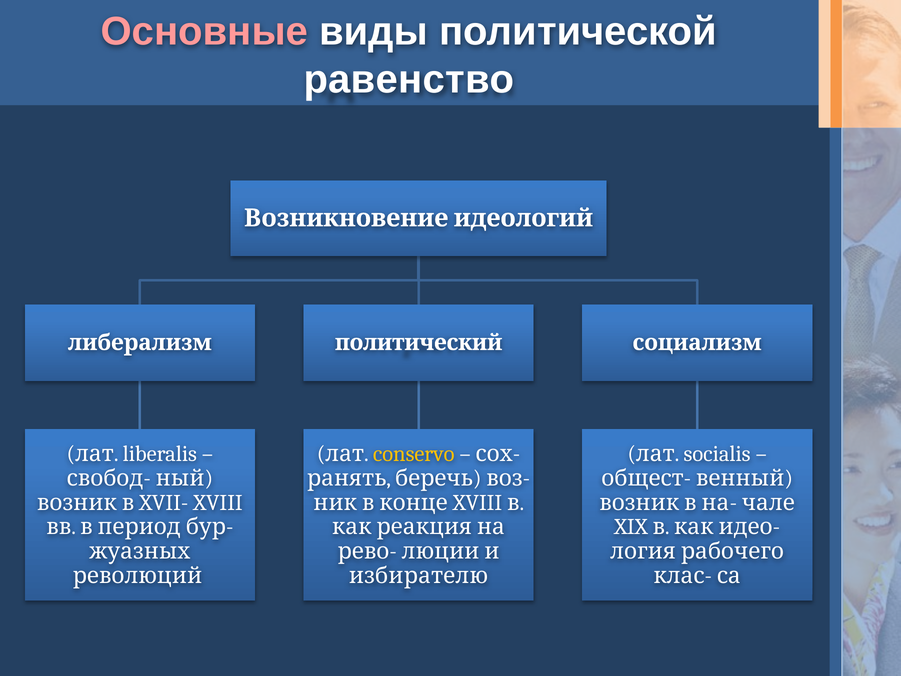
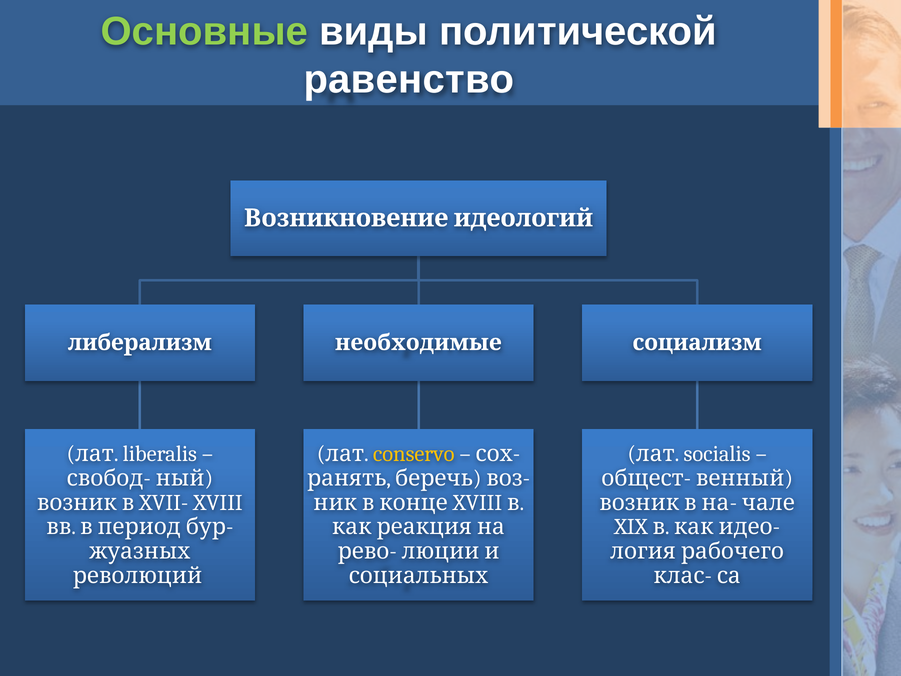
Основные colour: pink -> light green
политический: политический -> необходимые
избирателю: избирателю -> социальных
